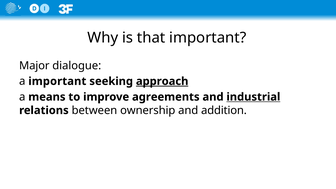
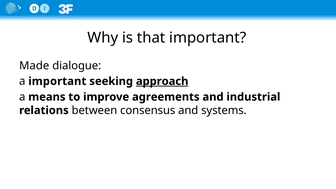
Major: Major -> Made
industrial underline: present -> none
ownership: ownership -> consensus
addition: addition -> systems
